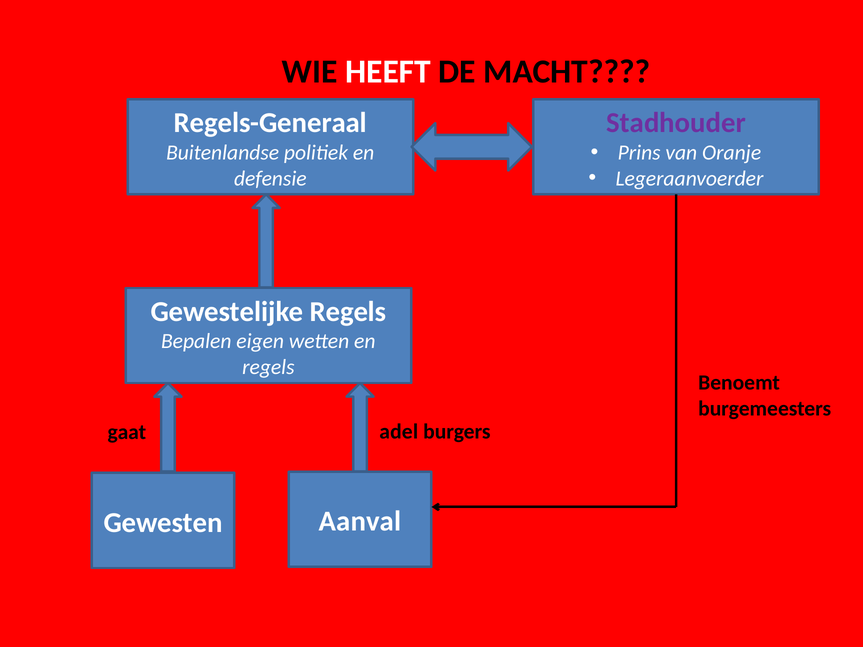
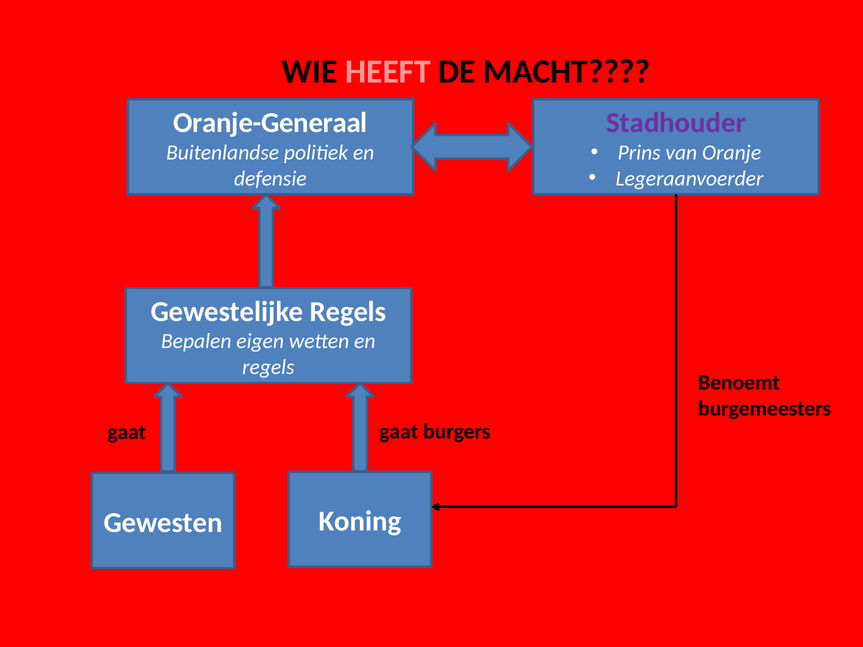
HEEFT colour: white -> pink
Regels-Generaal: Regels-Generaal -> Oranje-Generaal
adel at (399, 432): adel -> gaat
Aanval: Aanval -> Koning
